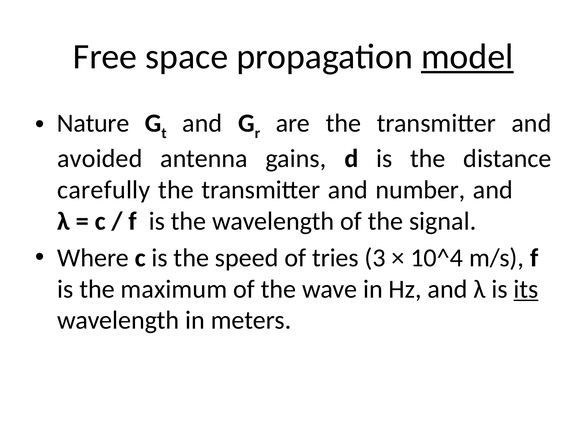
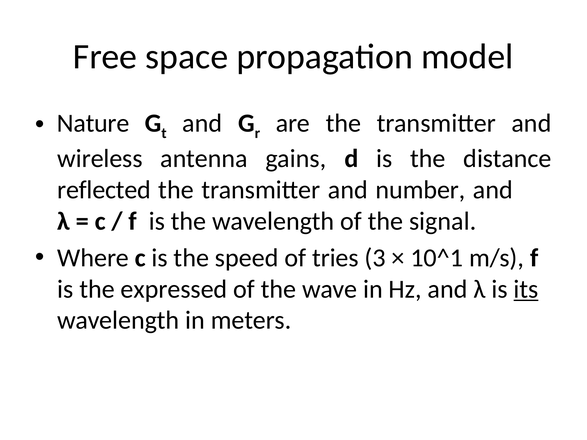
model underline: present -> none
avoided: avoided -> wireless
carefully: carefully -> reflected
10^4: 10^4 -> 10^1
maximum: maximum -> expressed
